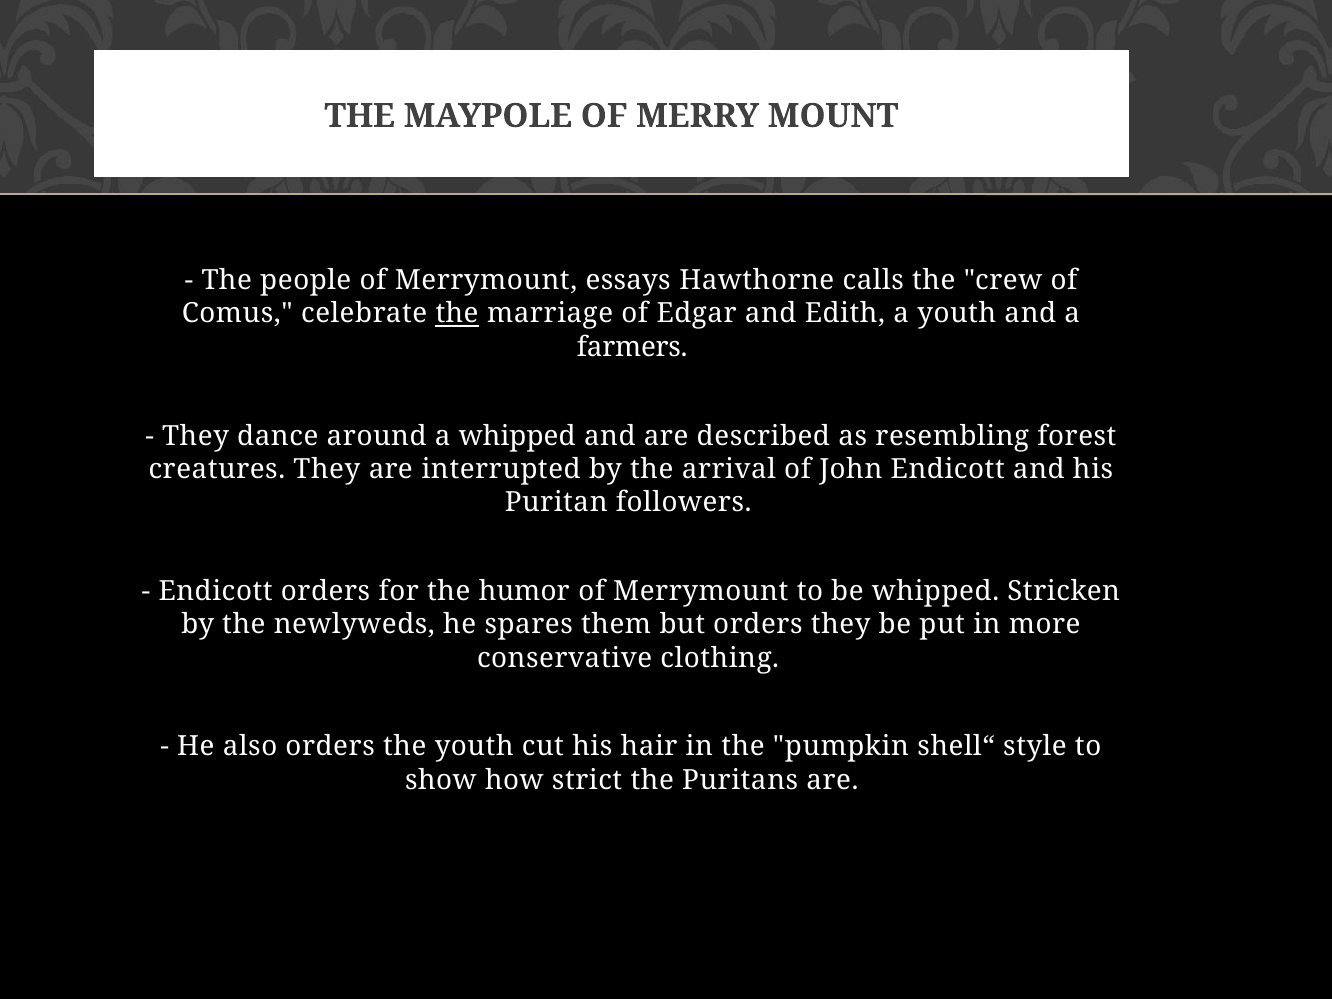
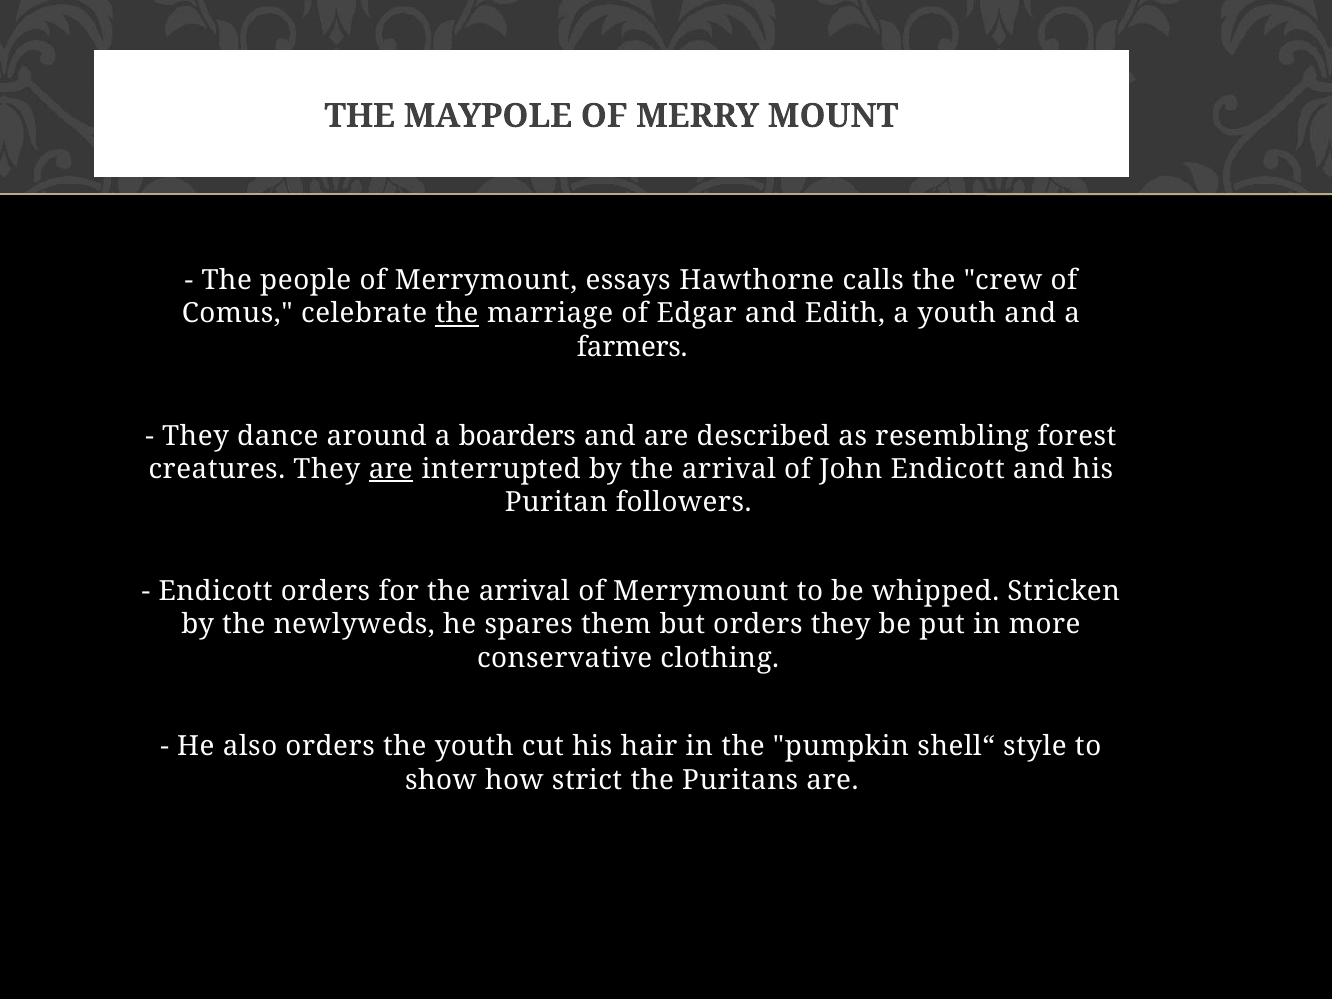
a whipped: whipped -> boarders
are at (391, 469) underline: none -> present
for the humor: humor -> arrival
